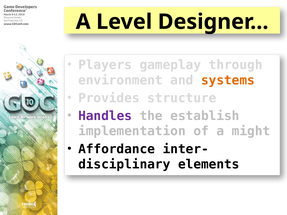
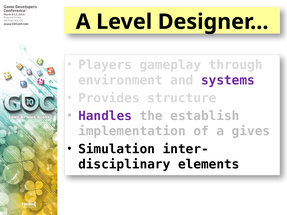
systems colour: orange -> purple
might: might -> gives
Affordance: Affordance -> Simulation
